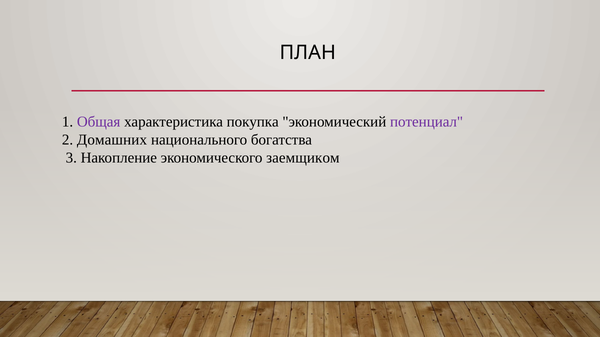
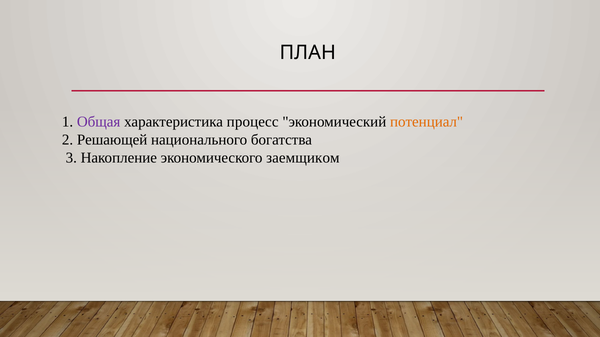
покупка: покупка -> процесс
потенциал colour: purple -> orange
Домашних: Домашних -> Решающей
